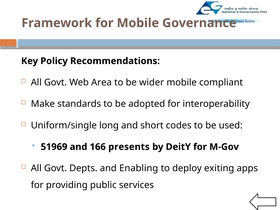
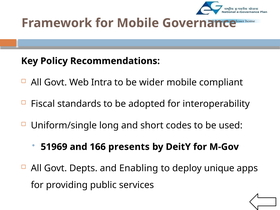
Area: Area -> Intra
Make: Make -> Fiscal
exiting: exiting -> unique
